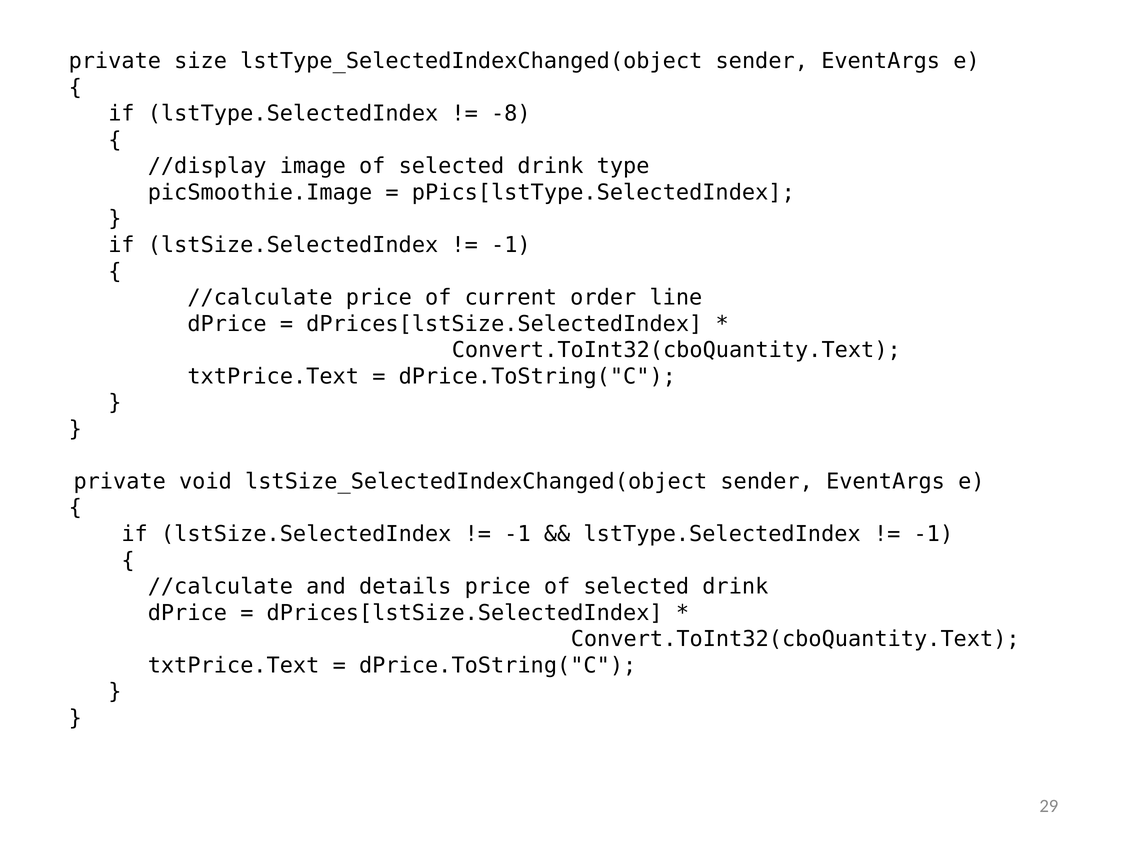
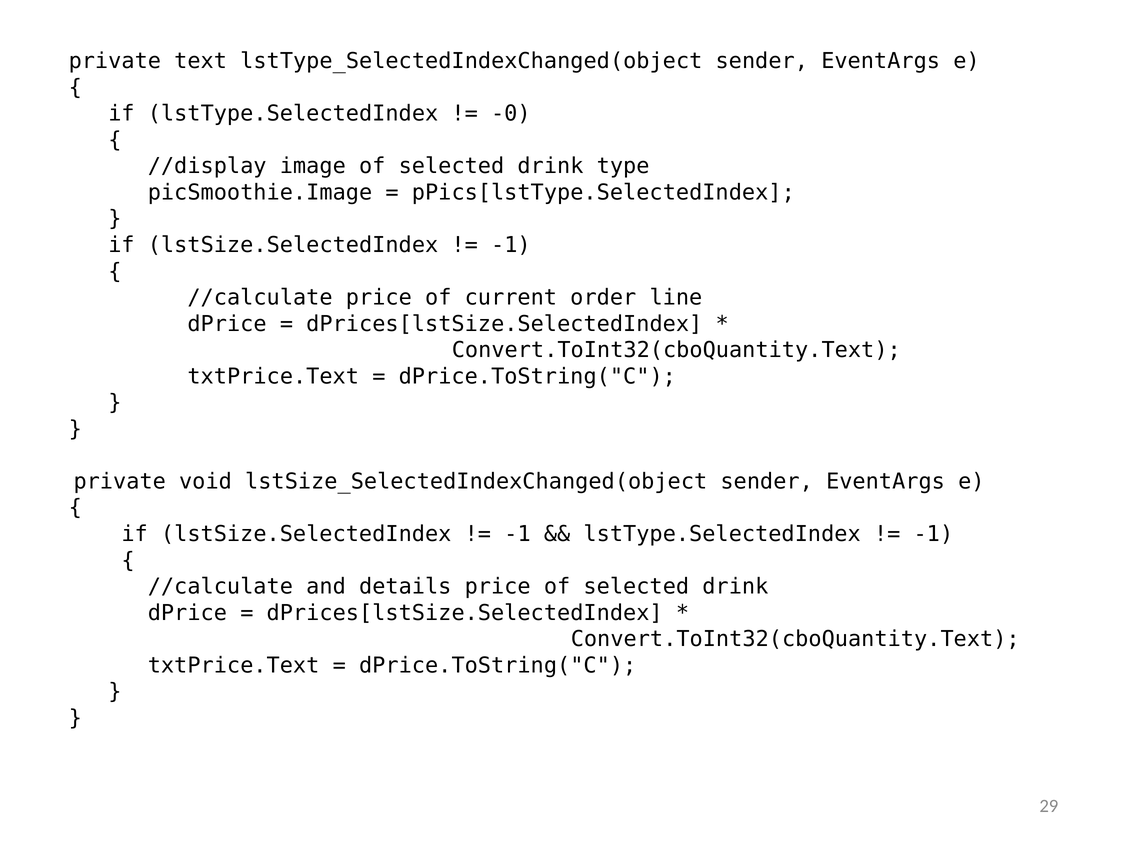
size: size -> text
-8: -8 -> -0
